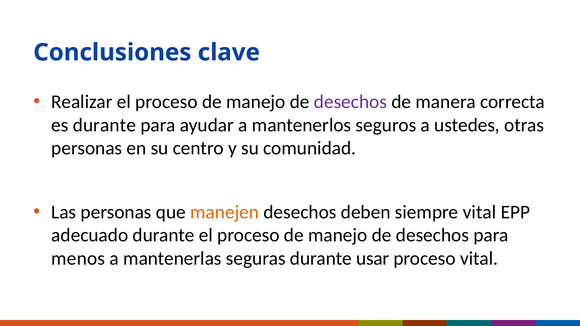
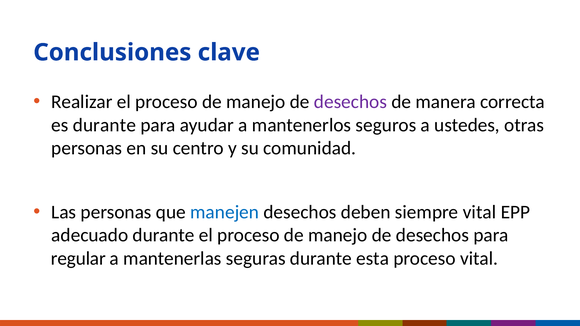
manejen colour: orange -> blue
menos: menos -> regular
usar: usar -> esta
